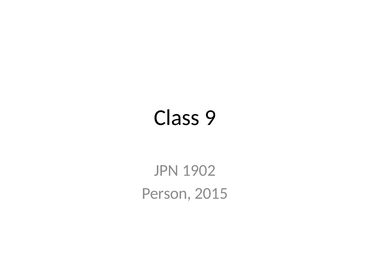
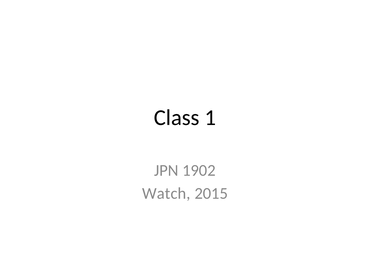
9: 9 -> 1
Person: Person -> Watch
